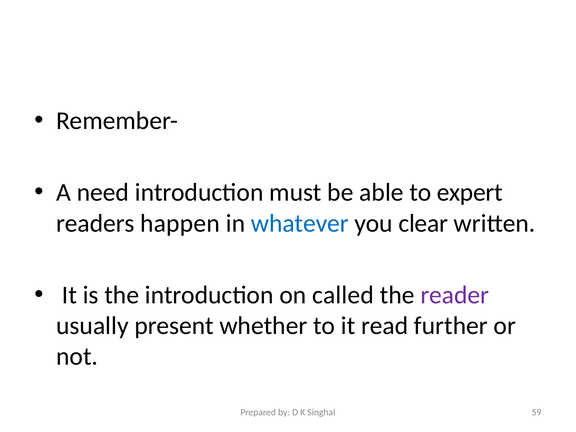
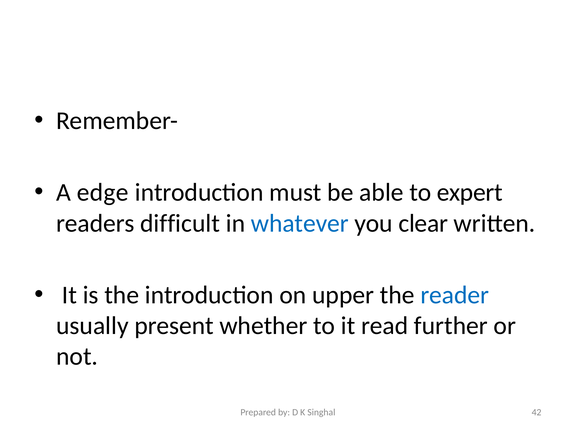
need: need -> edge
happen: happen -> difficult
called: called -> upper
reader colour: purple -> blue
59: 59 -> 42
